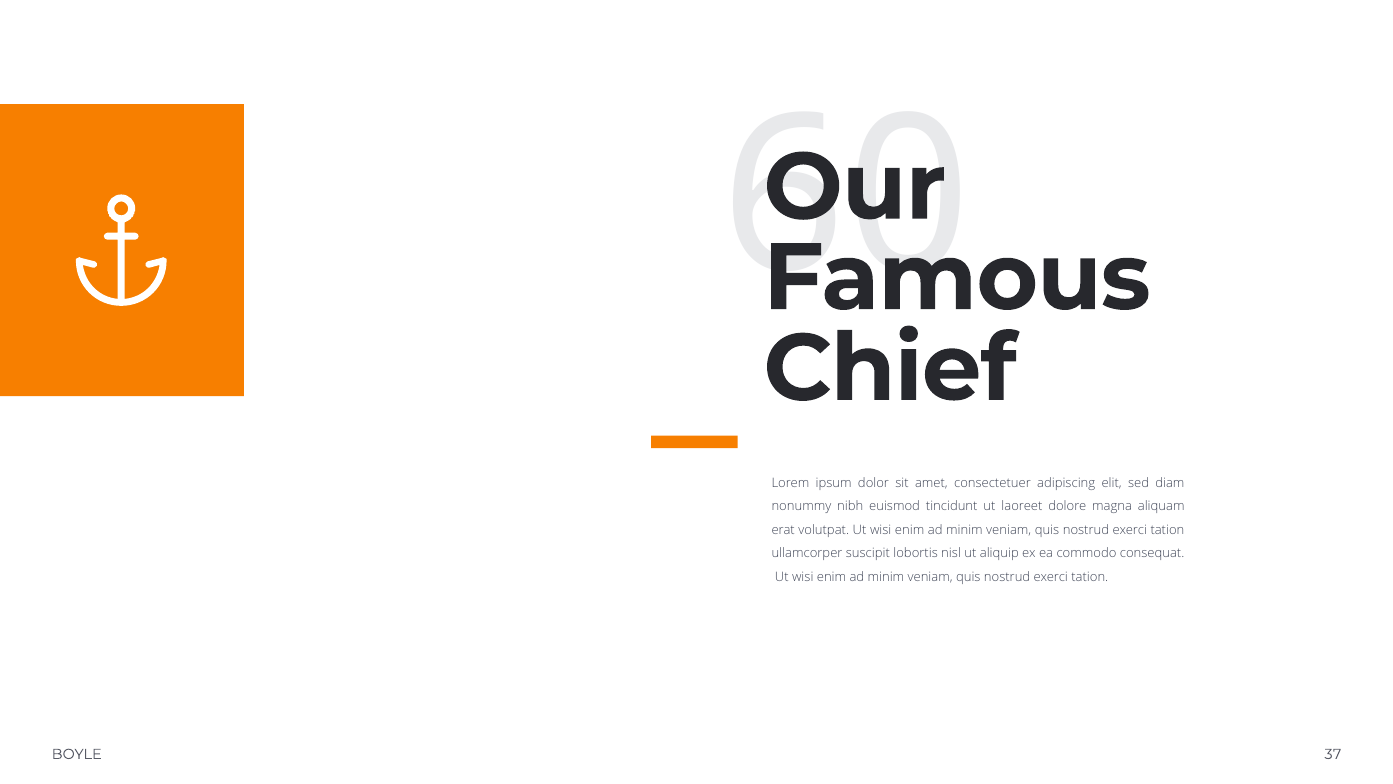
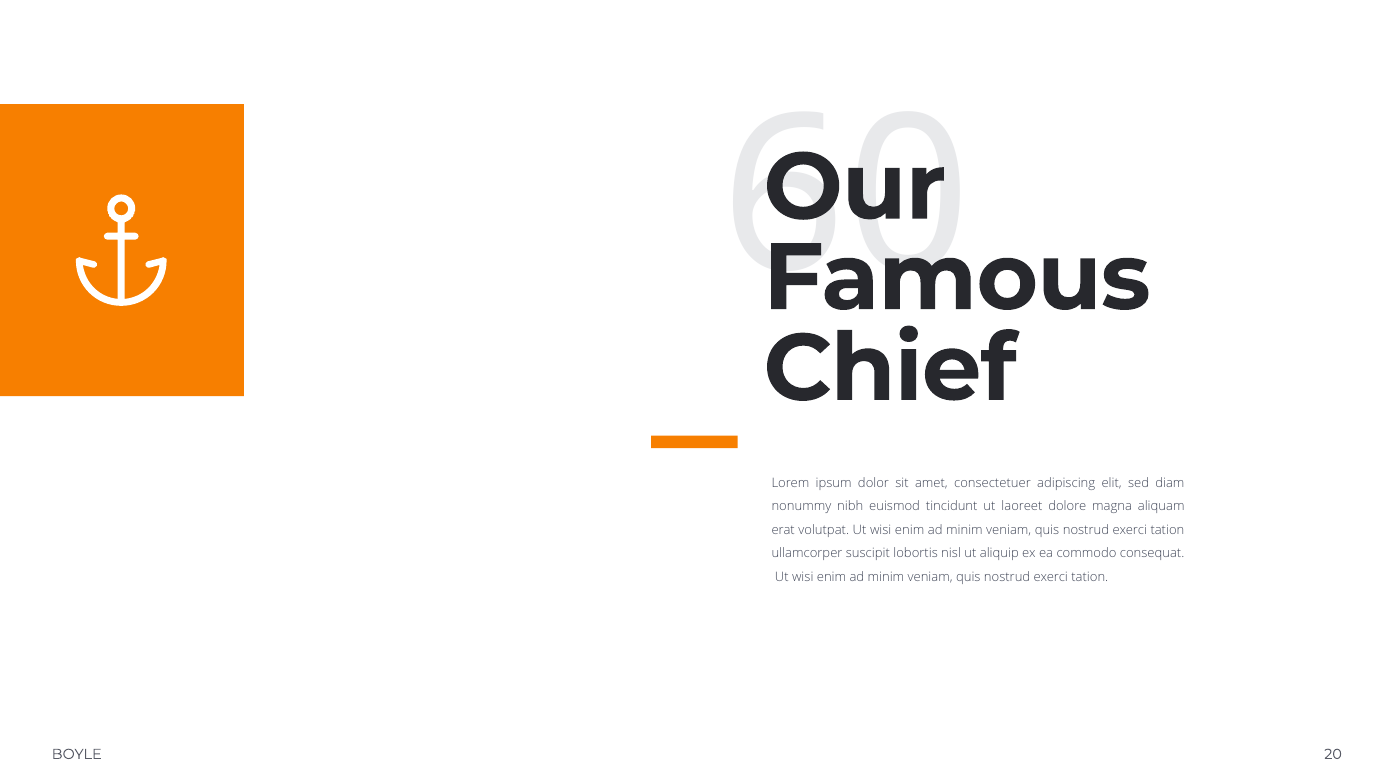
37: 37 -> 20
